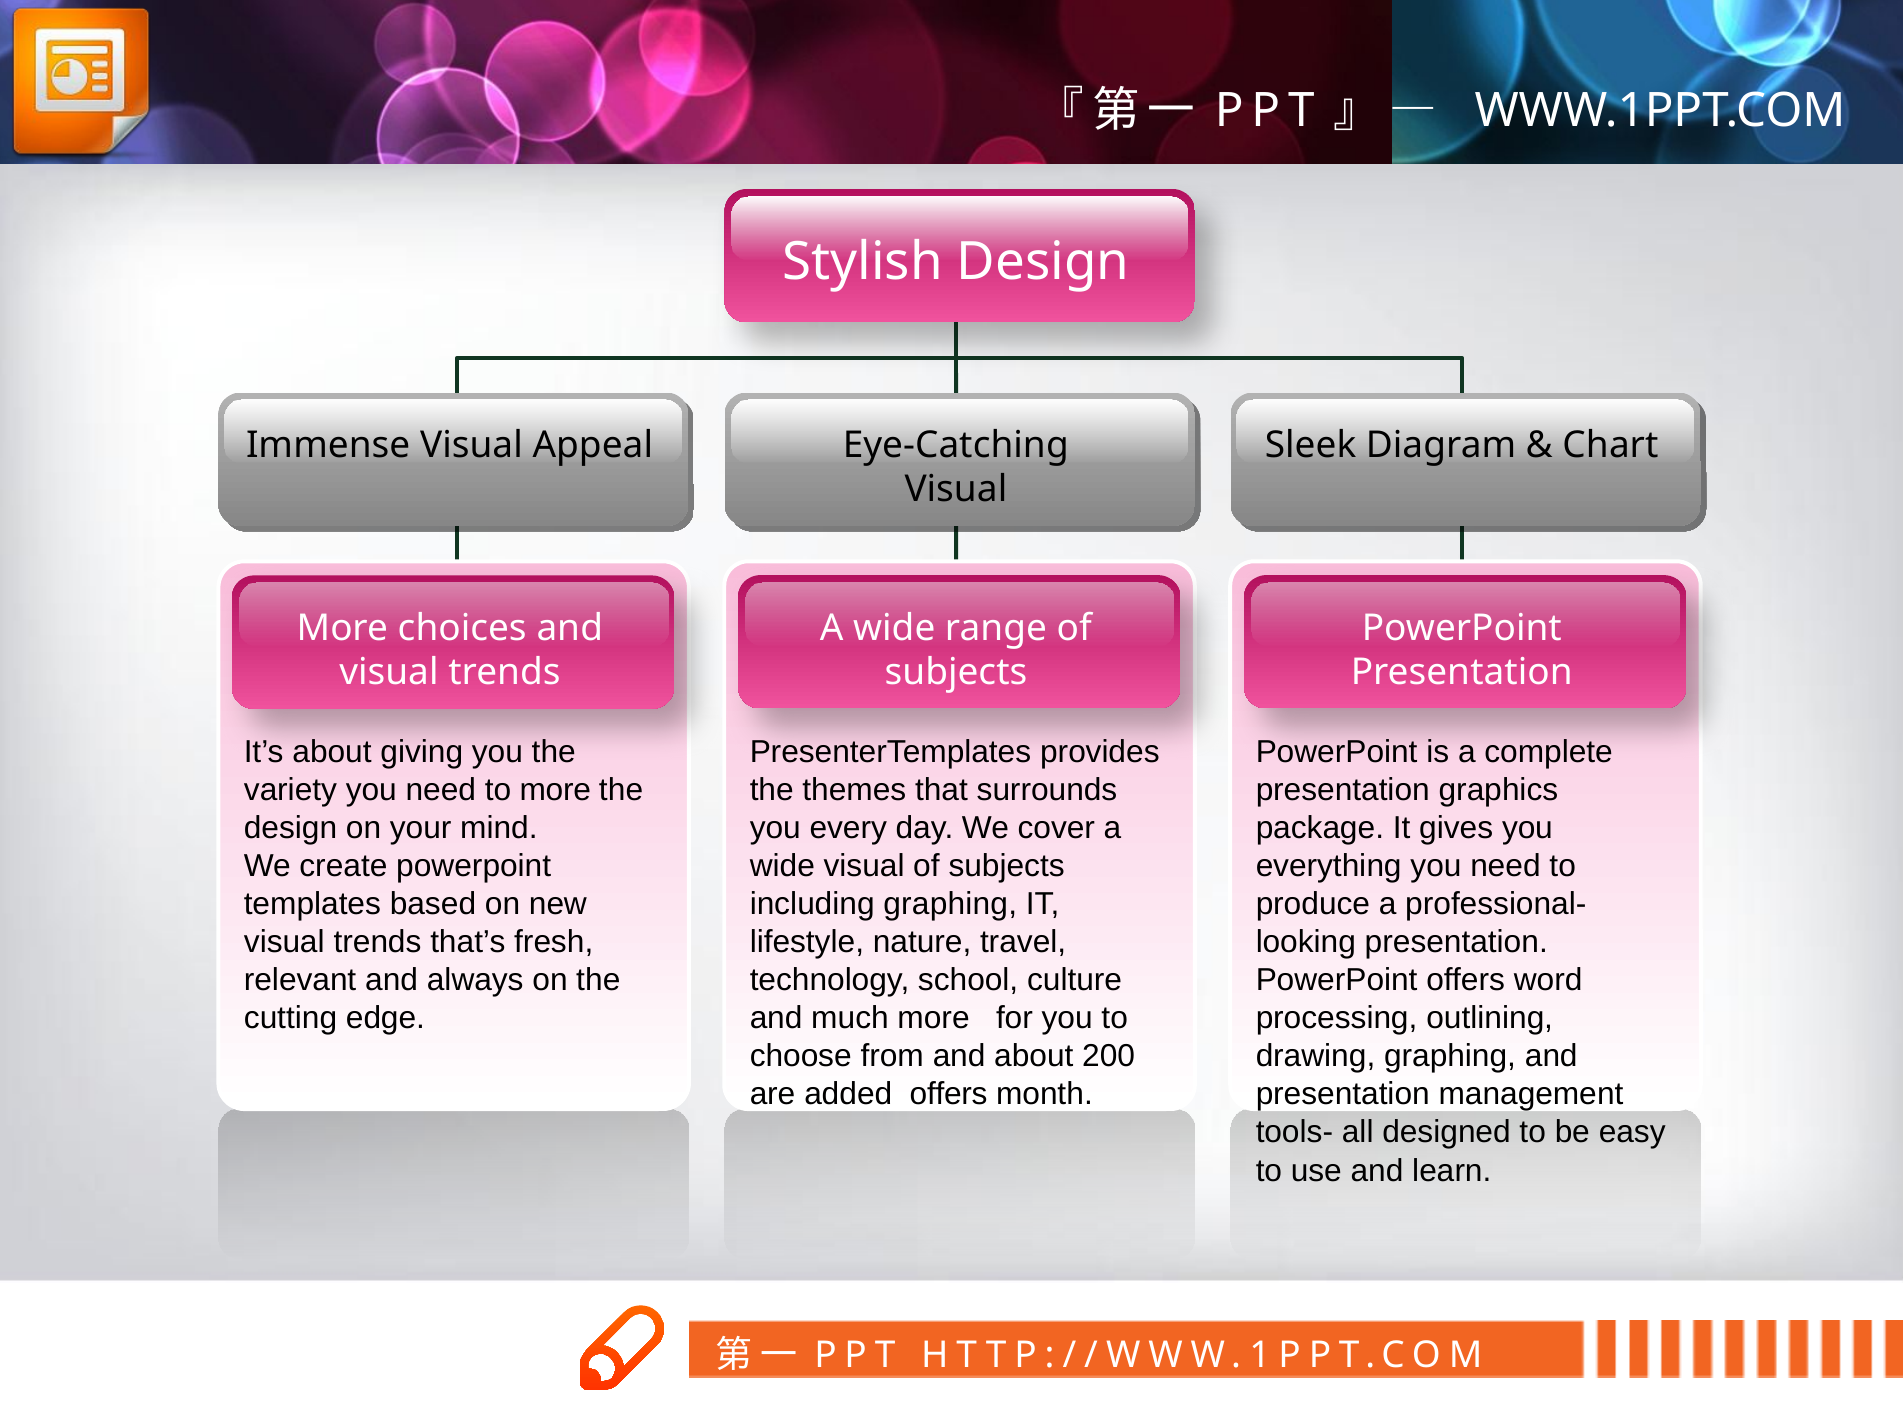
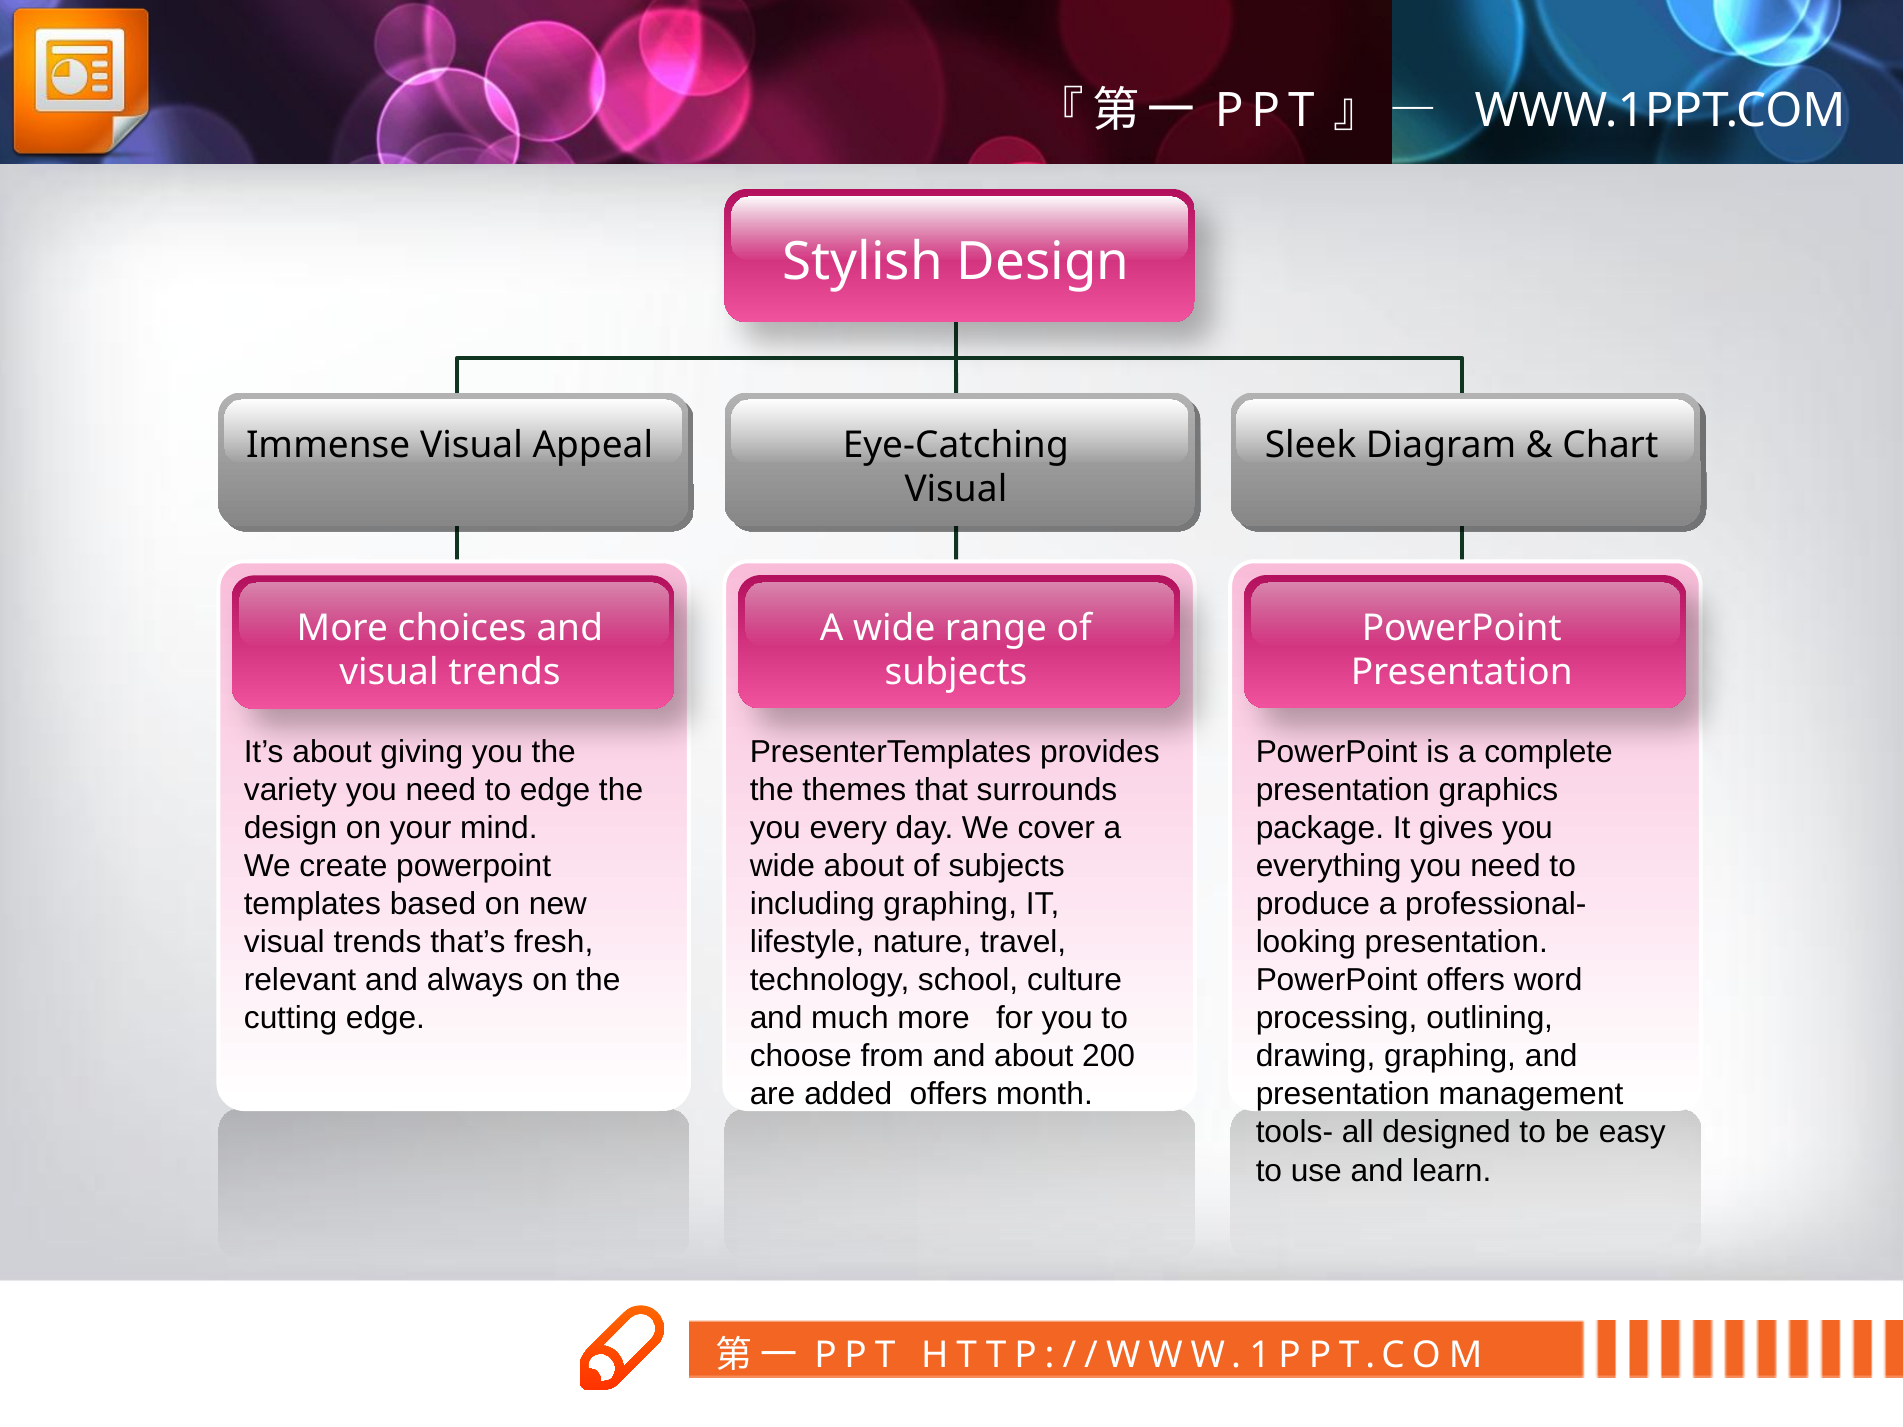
to more: more -> edge
wide visual: visual -> about
